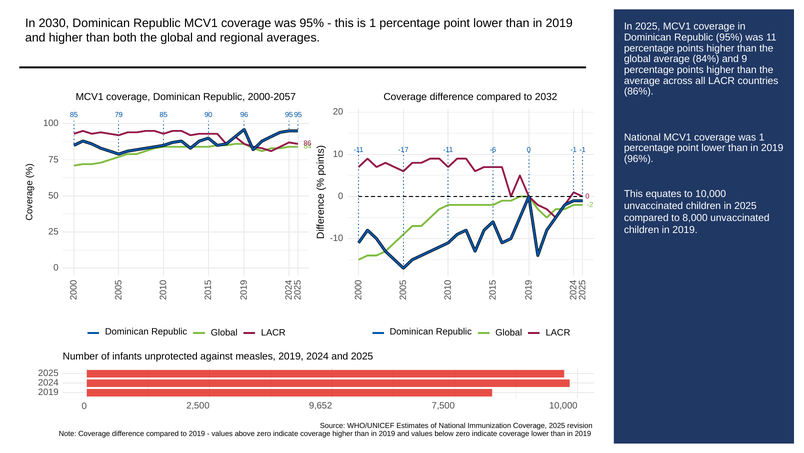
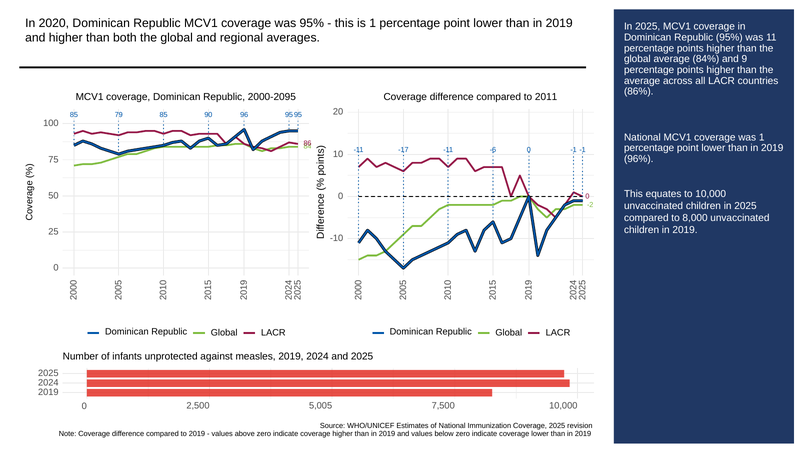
2030: 2030 -> 2020
2000-2057: 2000-2057 -> 2000-2095
2032: 2032 -> 2011
9,652: 9,652 -> 5,005
